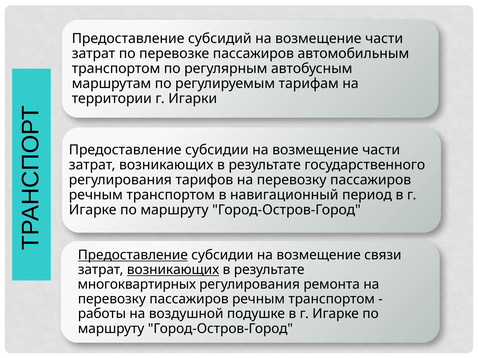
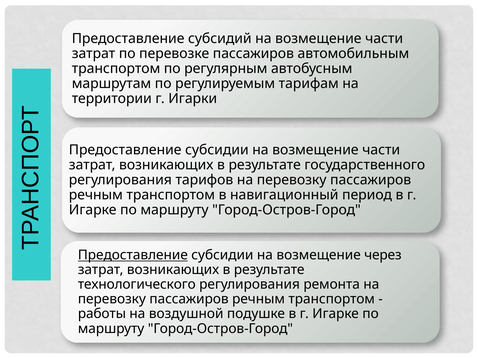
связи: связи -> через
возникающих at (173, 270) underline: present -> none
многоквартирных: многоквартирных -> технологического
